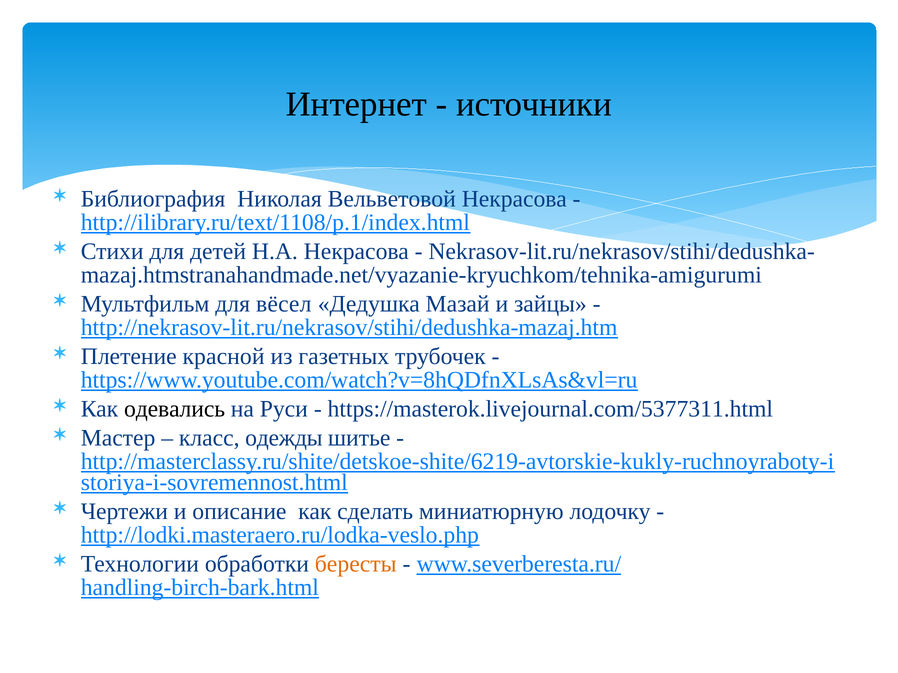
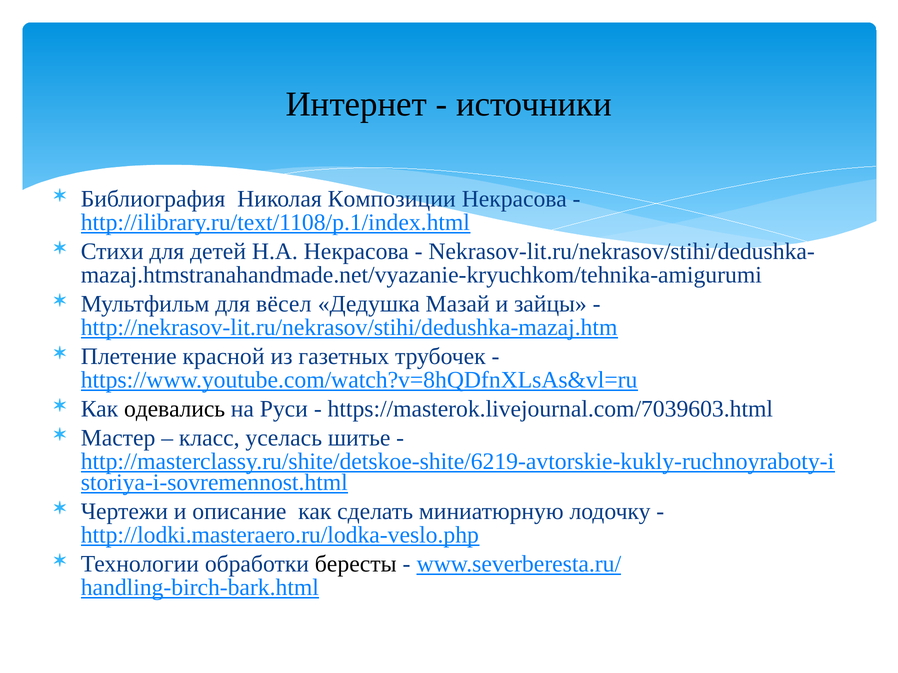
Вельветовой: Вельветовой -> Композиции
https://masterok.livejournal.com/5377311.html: https://masterok.livejournal.com/5377311.html -> https://masterok.livejournal.com/7039603.html
одежды: одежды -> уселась
бересты colour: orange -> black
